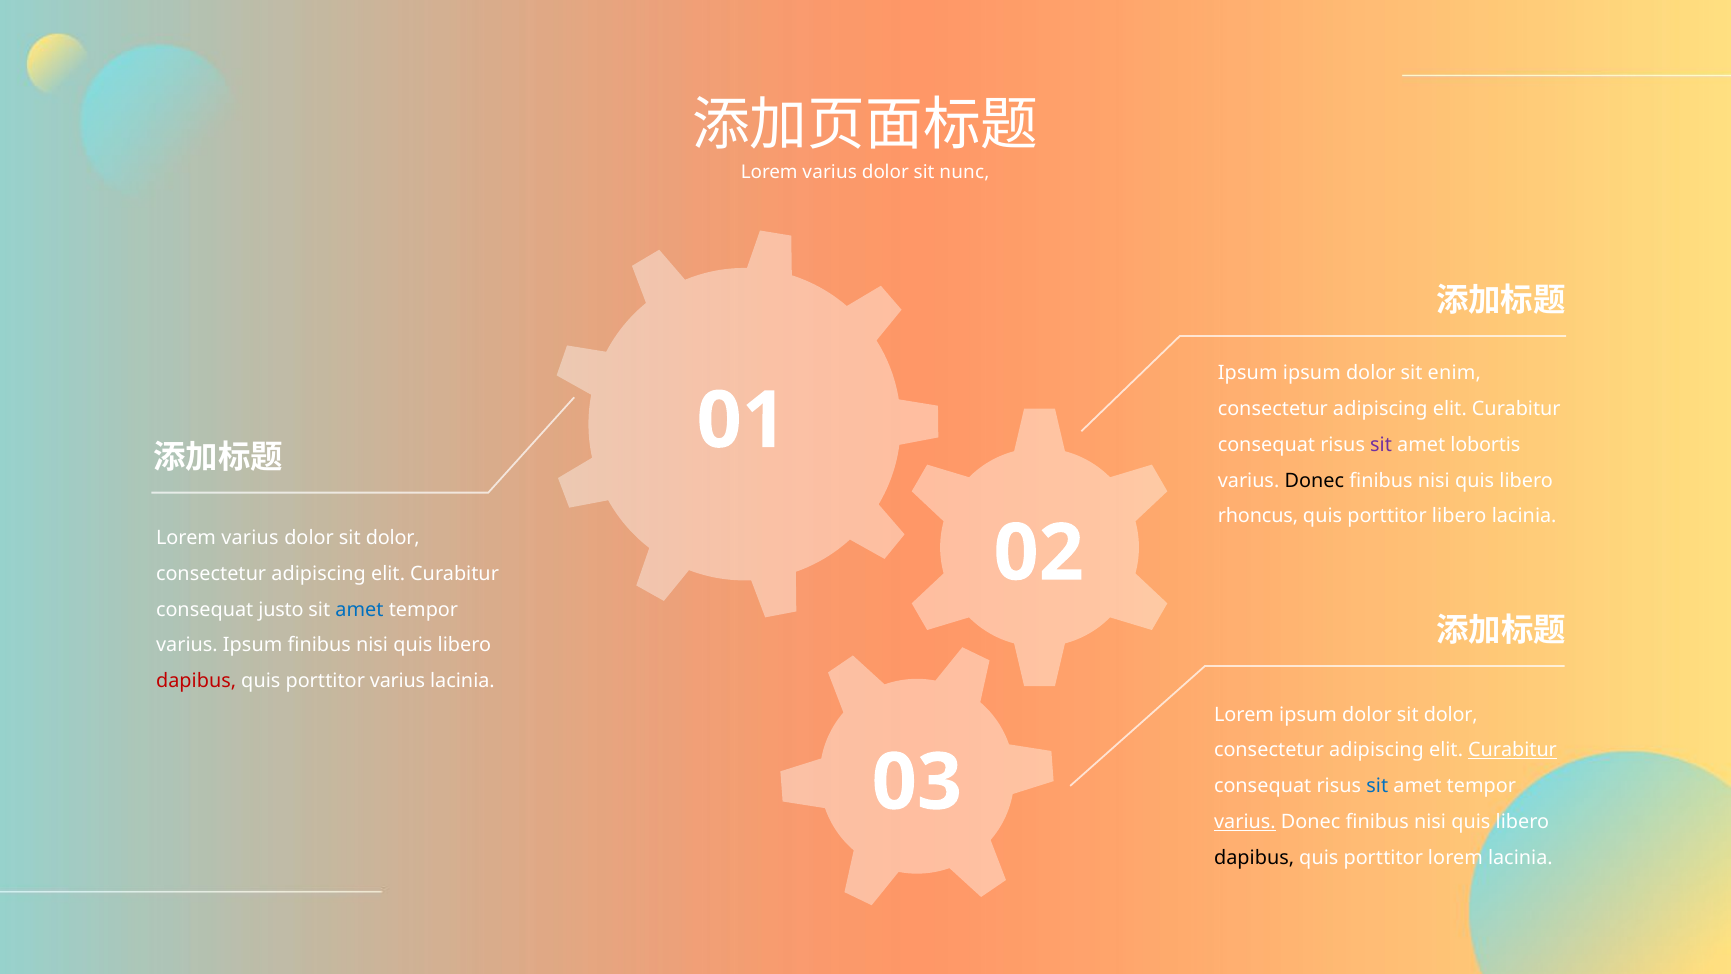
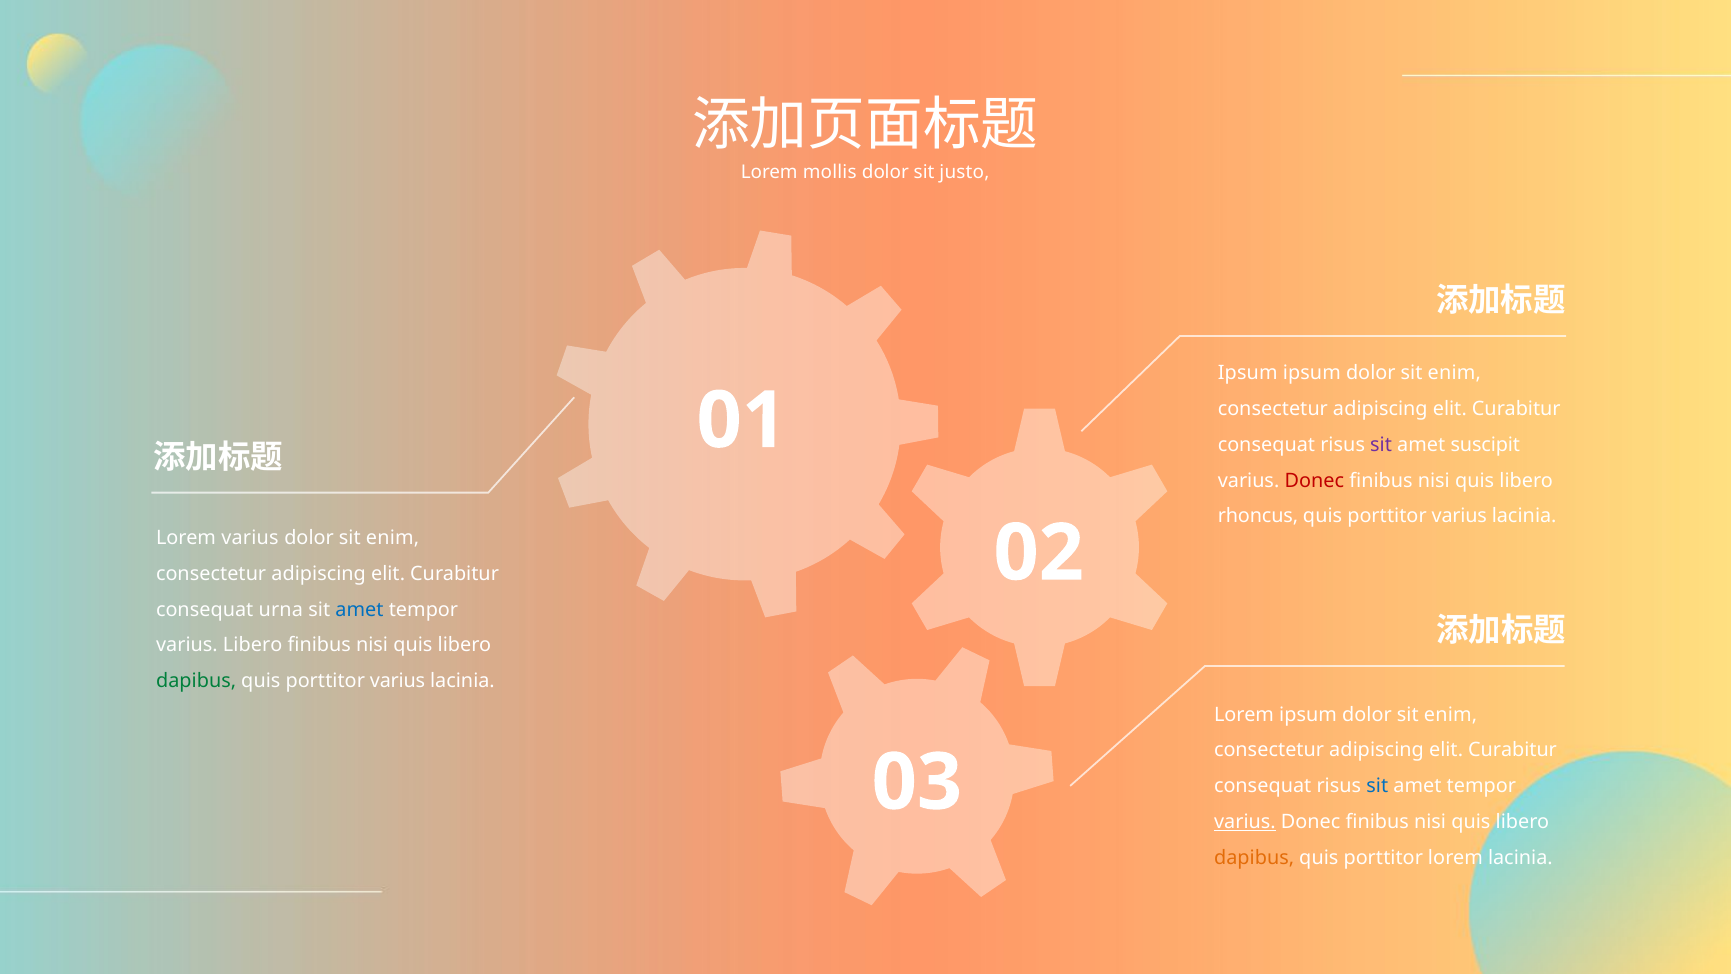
varius at (830, 172): varius -> mollis
nunc: nunc -> justo
lobortis: lobortis -> suscipit
Donec at (1314, 480) colour: black -> red
libero at (1459, 516): libero -> varius
dolor at (393, 538): dolor -> enim
justo: justo -> urna
varius Ipsum: Ipsum -> Libero
dapibus at (196, 681) colour: red -> green
dolor at (1451, 714): dolor -> enim
Curabitur at (1513, 750) underline: present -> none
dapibus at (1254, 857) colour: black -> orange
